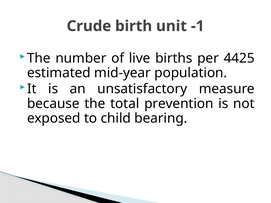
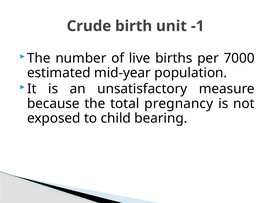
4425: 4425 -> 7000
prevention: prevention -> pregnancy
